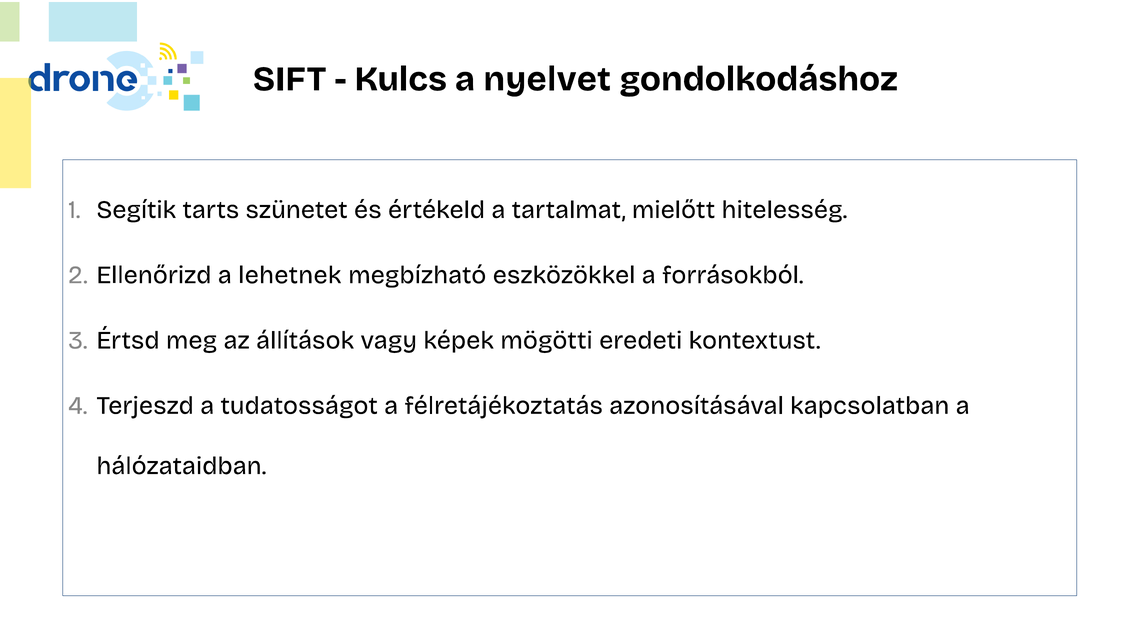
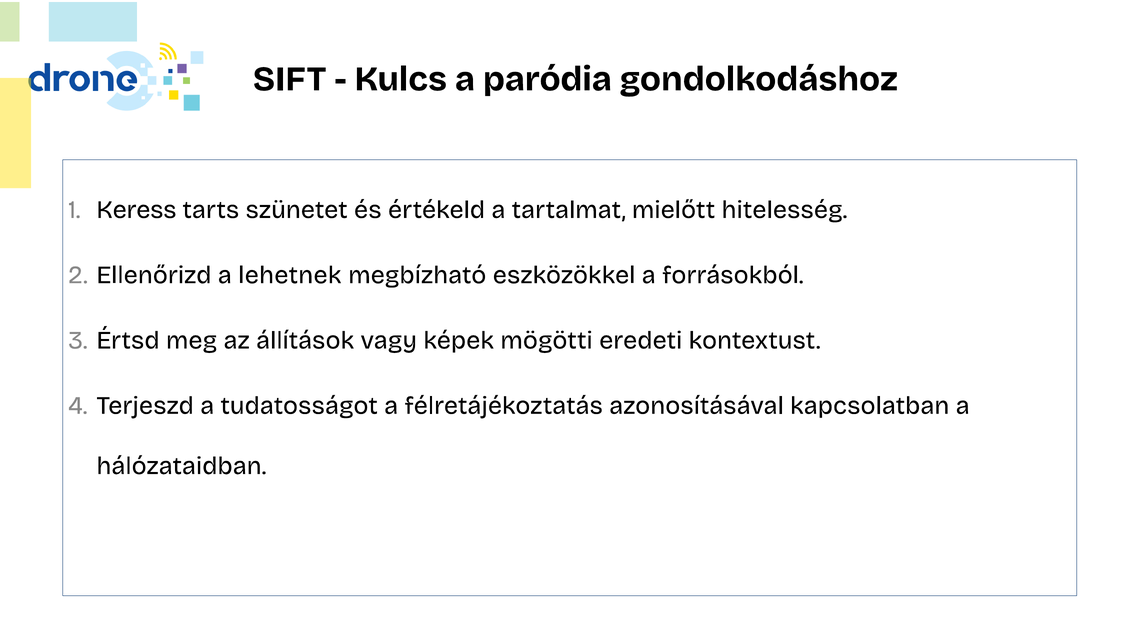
nyelvet: nyelvet -> paródia
Segítik: Segítik -> Keress
